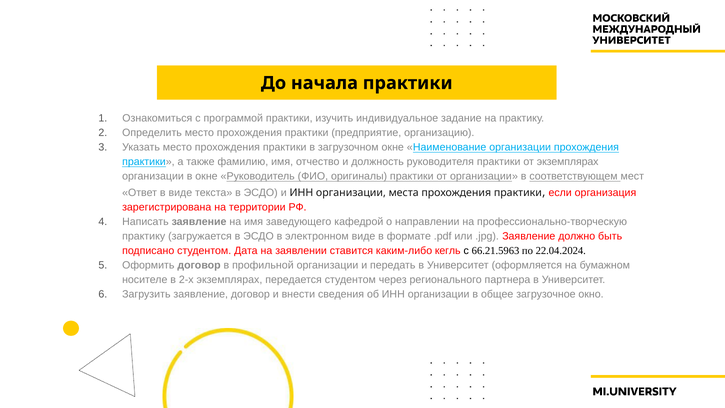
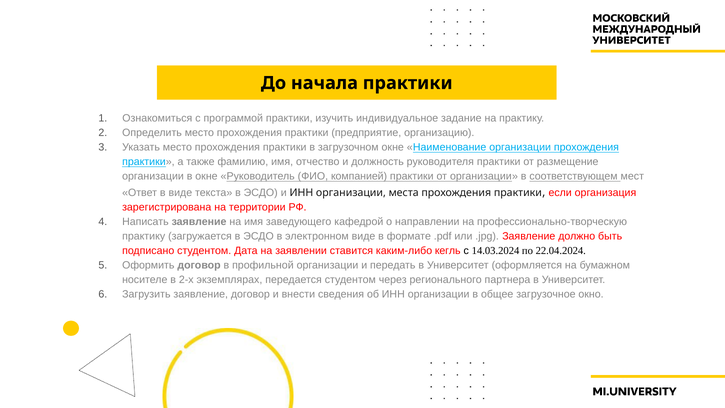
от экземплярах: экземплярах -> размещение
оригиналы: оригиналы -> компанией
66.21.5963: 66.21.5963 -> 14.03.2024
